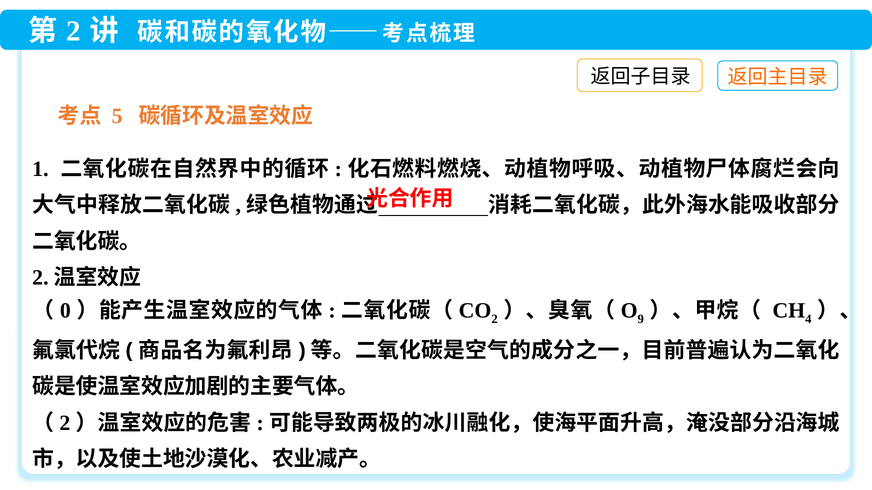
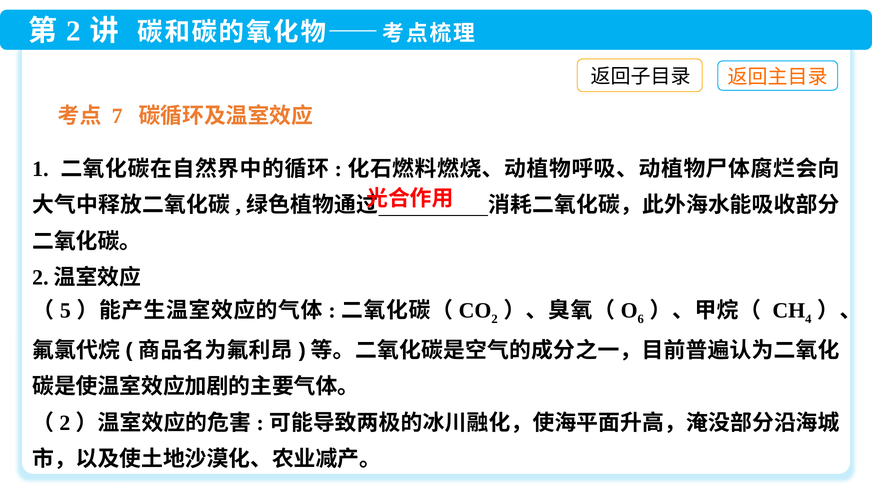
5: 5 -> 7
0: 0 -> 5
9: 9 -> 6
